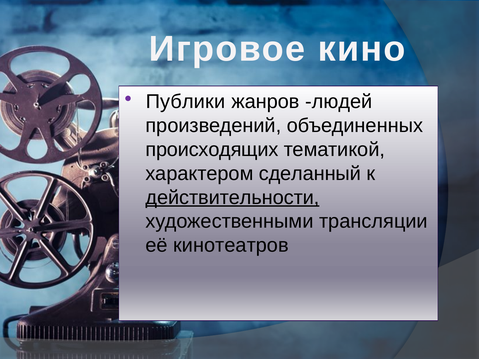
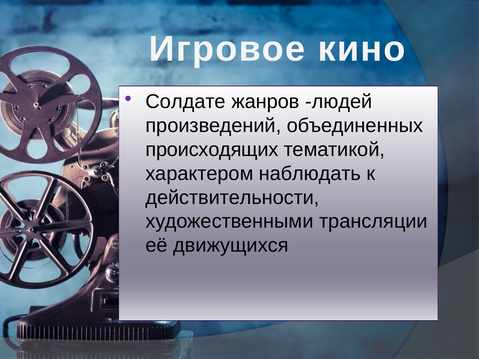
Публики: Публики -> Солдате
сделанный: сделанный -> наблюдать
действительности underline: present -> none
кинотеатров: кинотеатров -> движущихся
